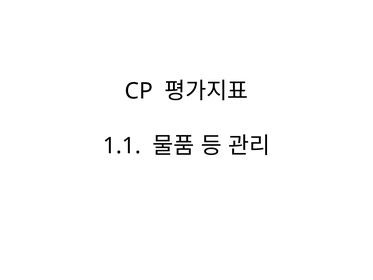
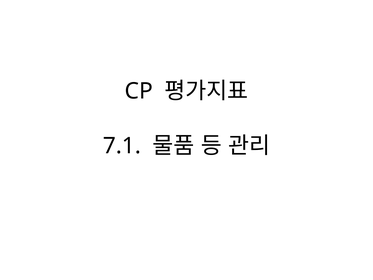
1.1: 1.1 -> 7.1
